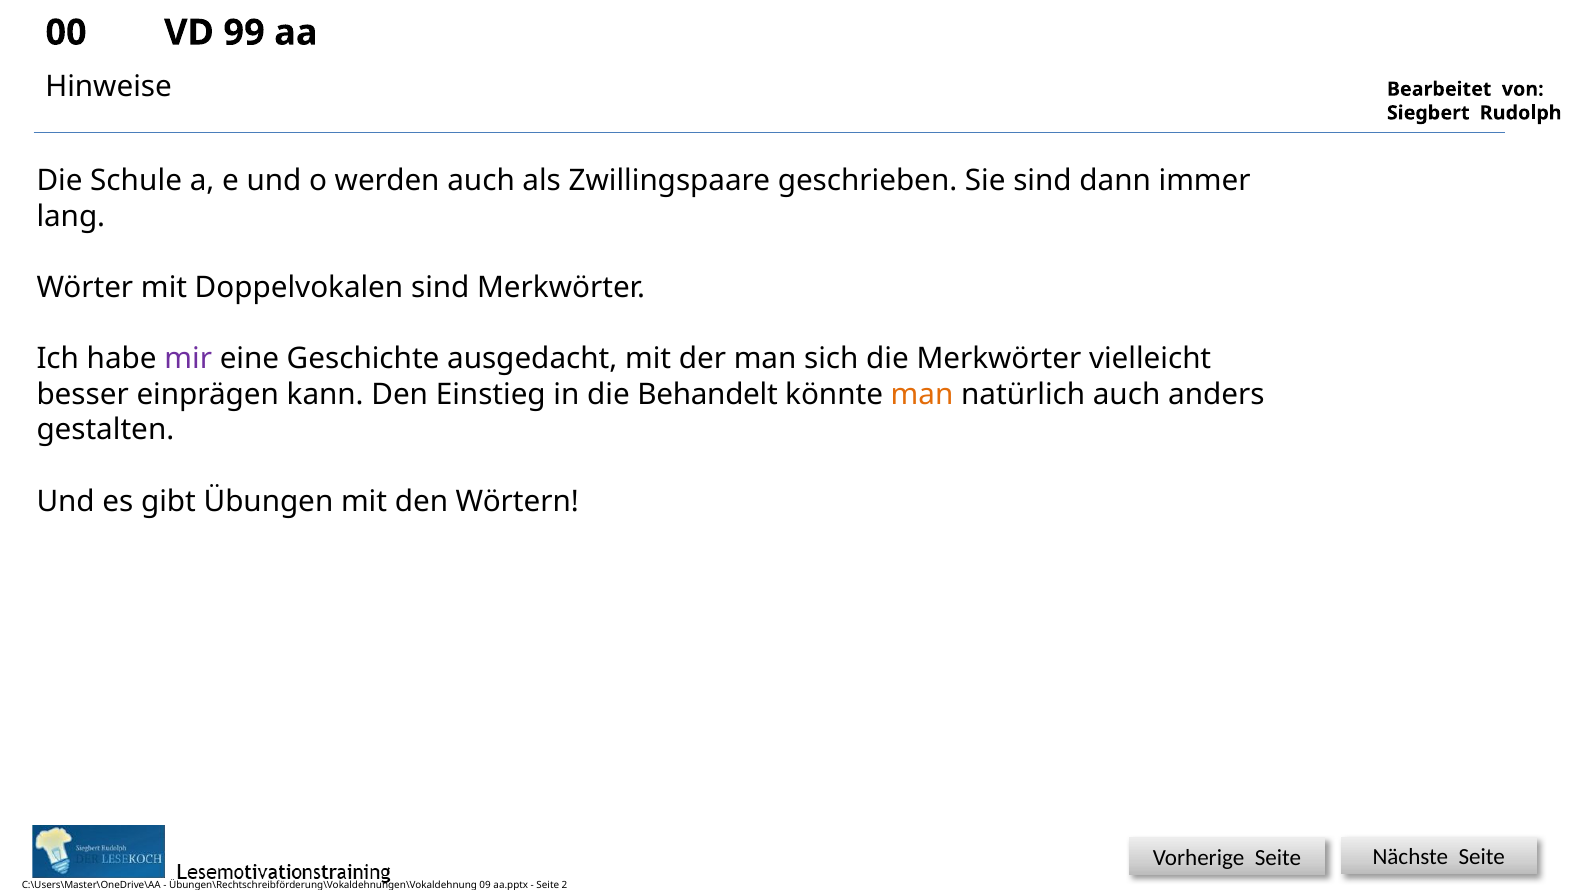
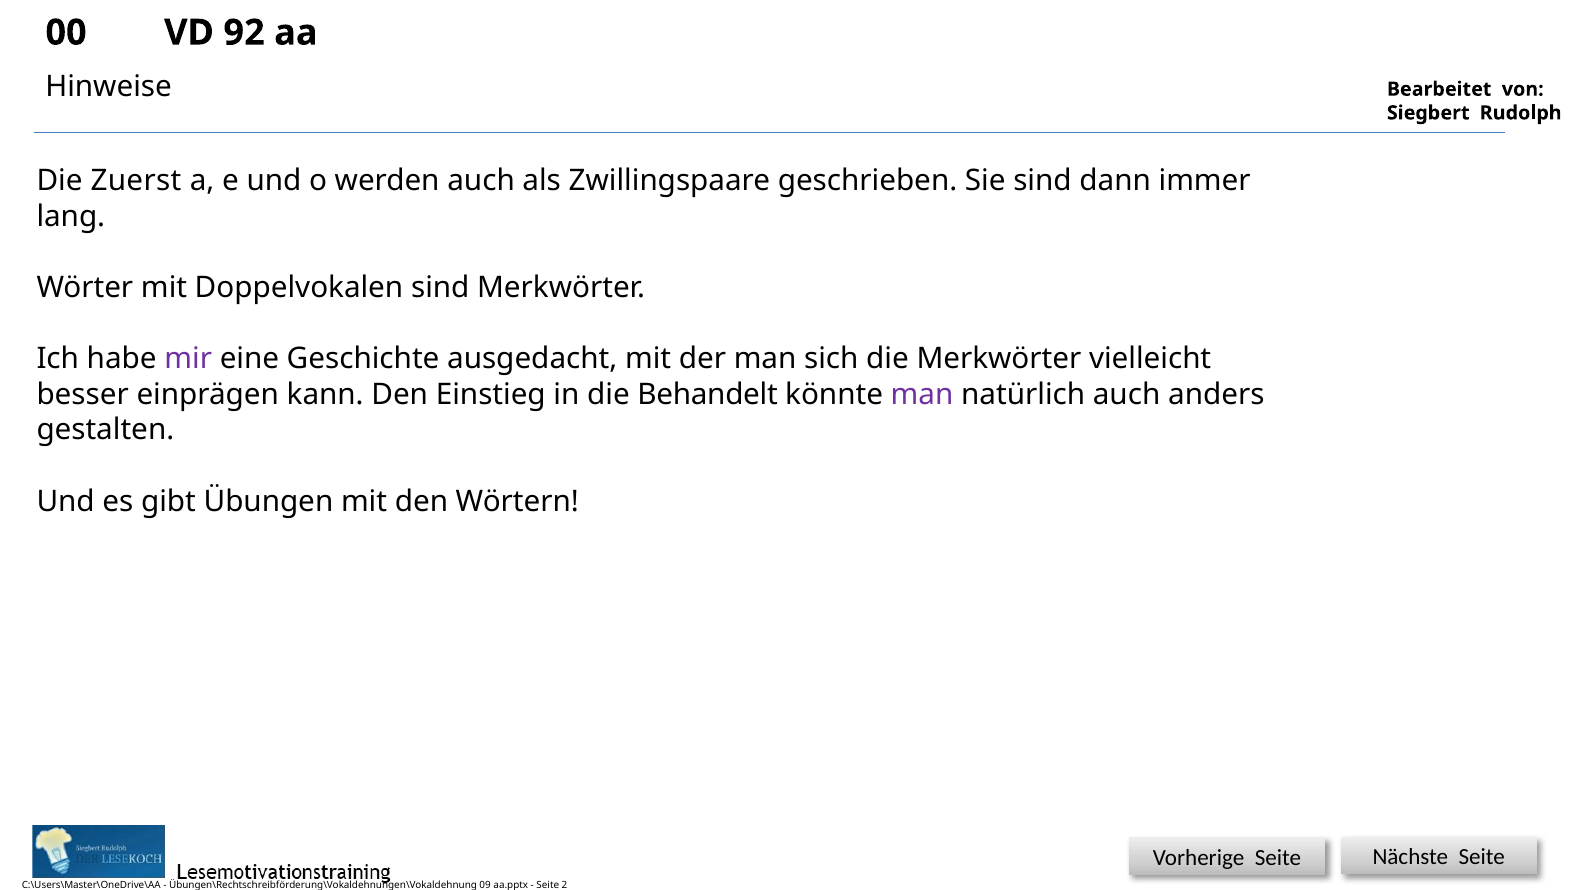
99: 99 -> 92
Schule: Schule -> Zuerst
man at (922, 395) colour: orange -> purple
